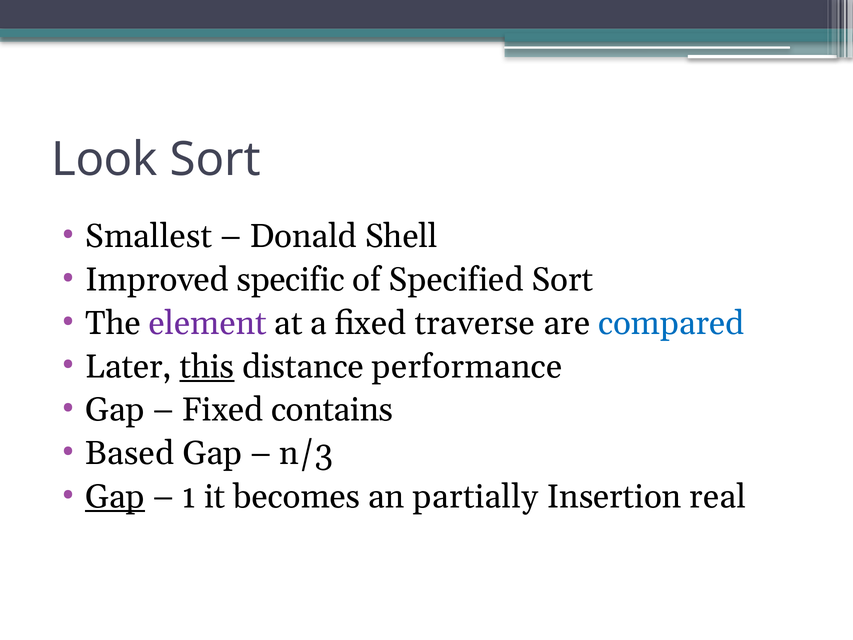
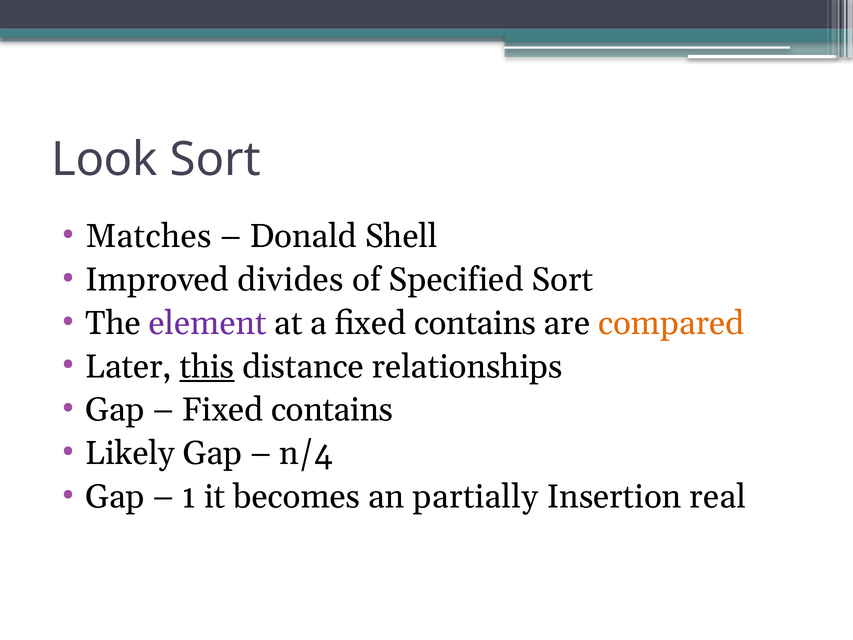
Smallest: Smallest -> Matches
specific: specific -> divides
a fixed traverse: traverse -> contains
compared colour: blue -> orange
performance: performance -> relationships
Based: Based -> Likely
n/3: n/3 -> n/4
Gap at (115, 497) underline: present -> none
